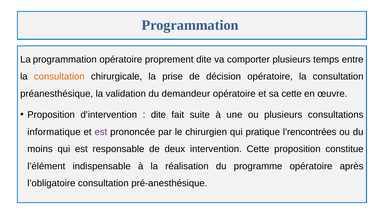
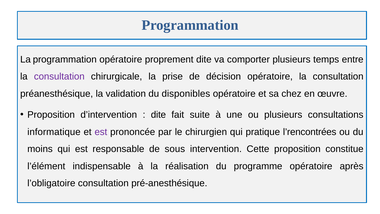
consultation at (59, 76) colour: orange -> purple
demandeur: demandeur -> disponibles
sa cette: cette -> chez
deux: deux -> sous
